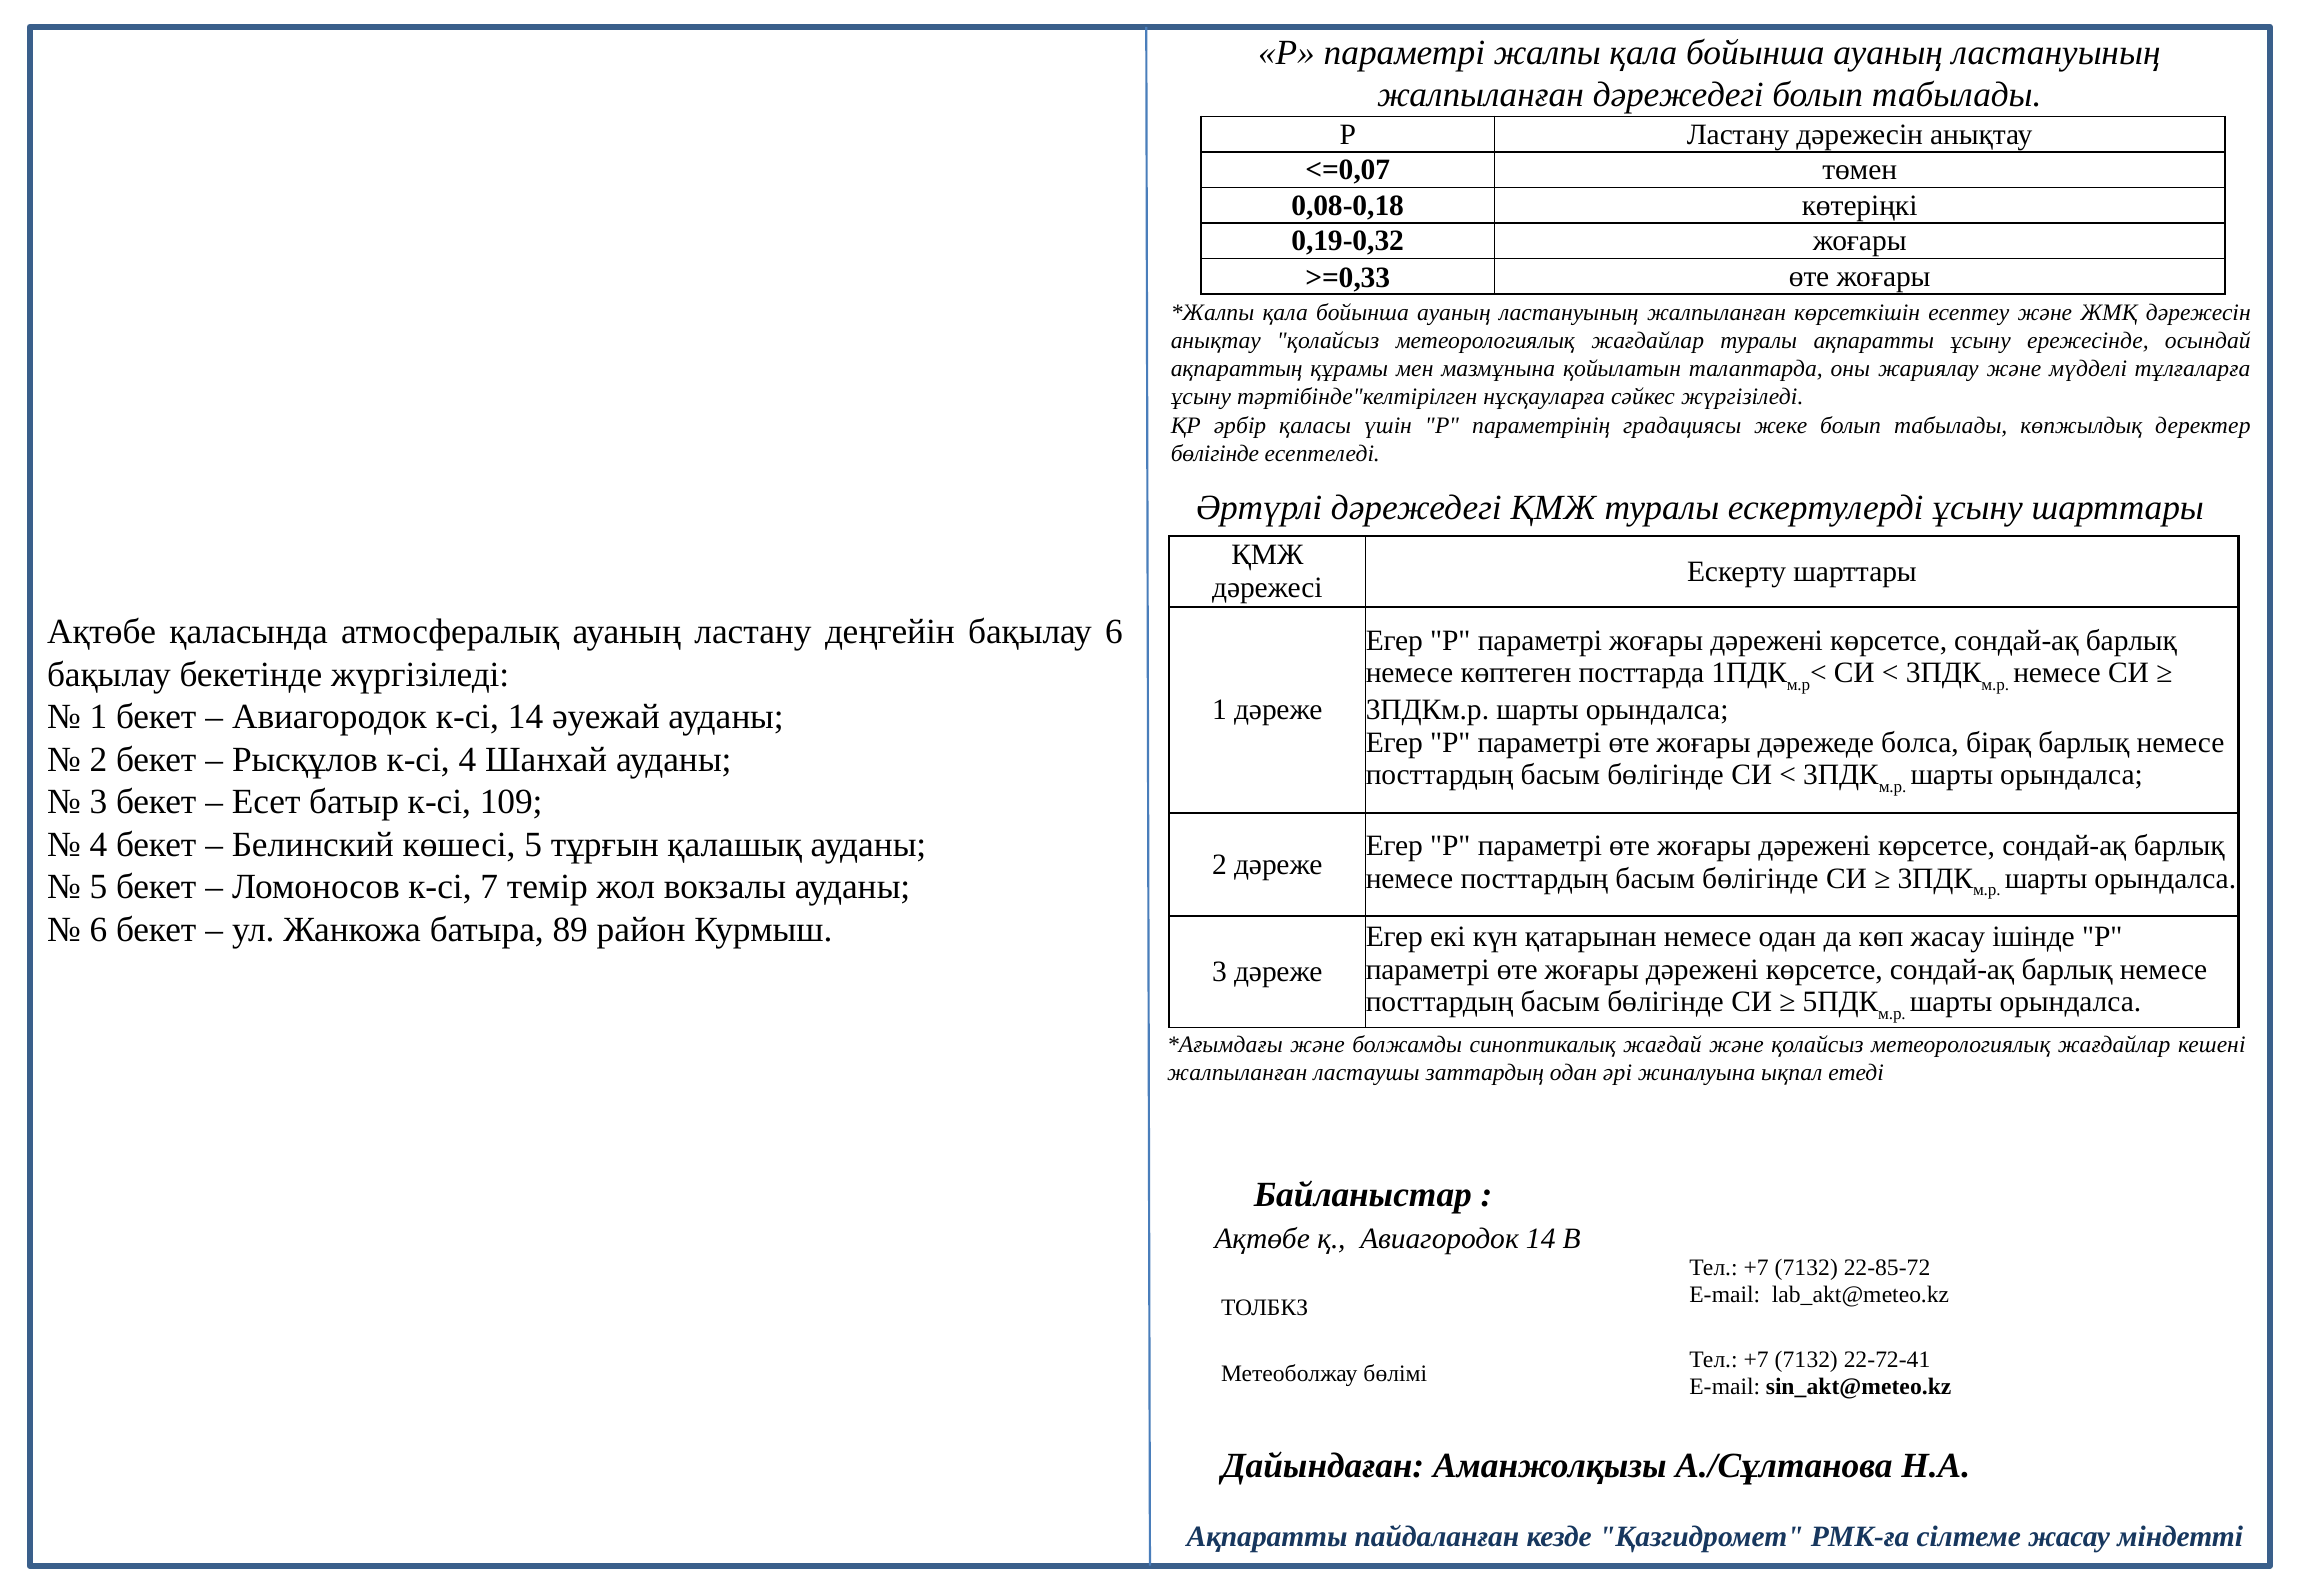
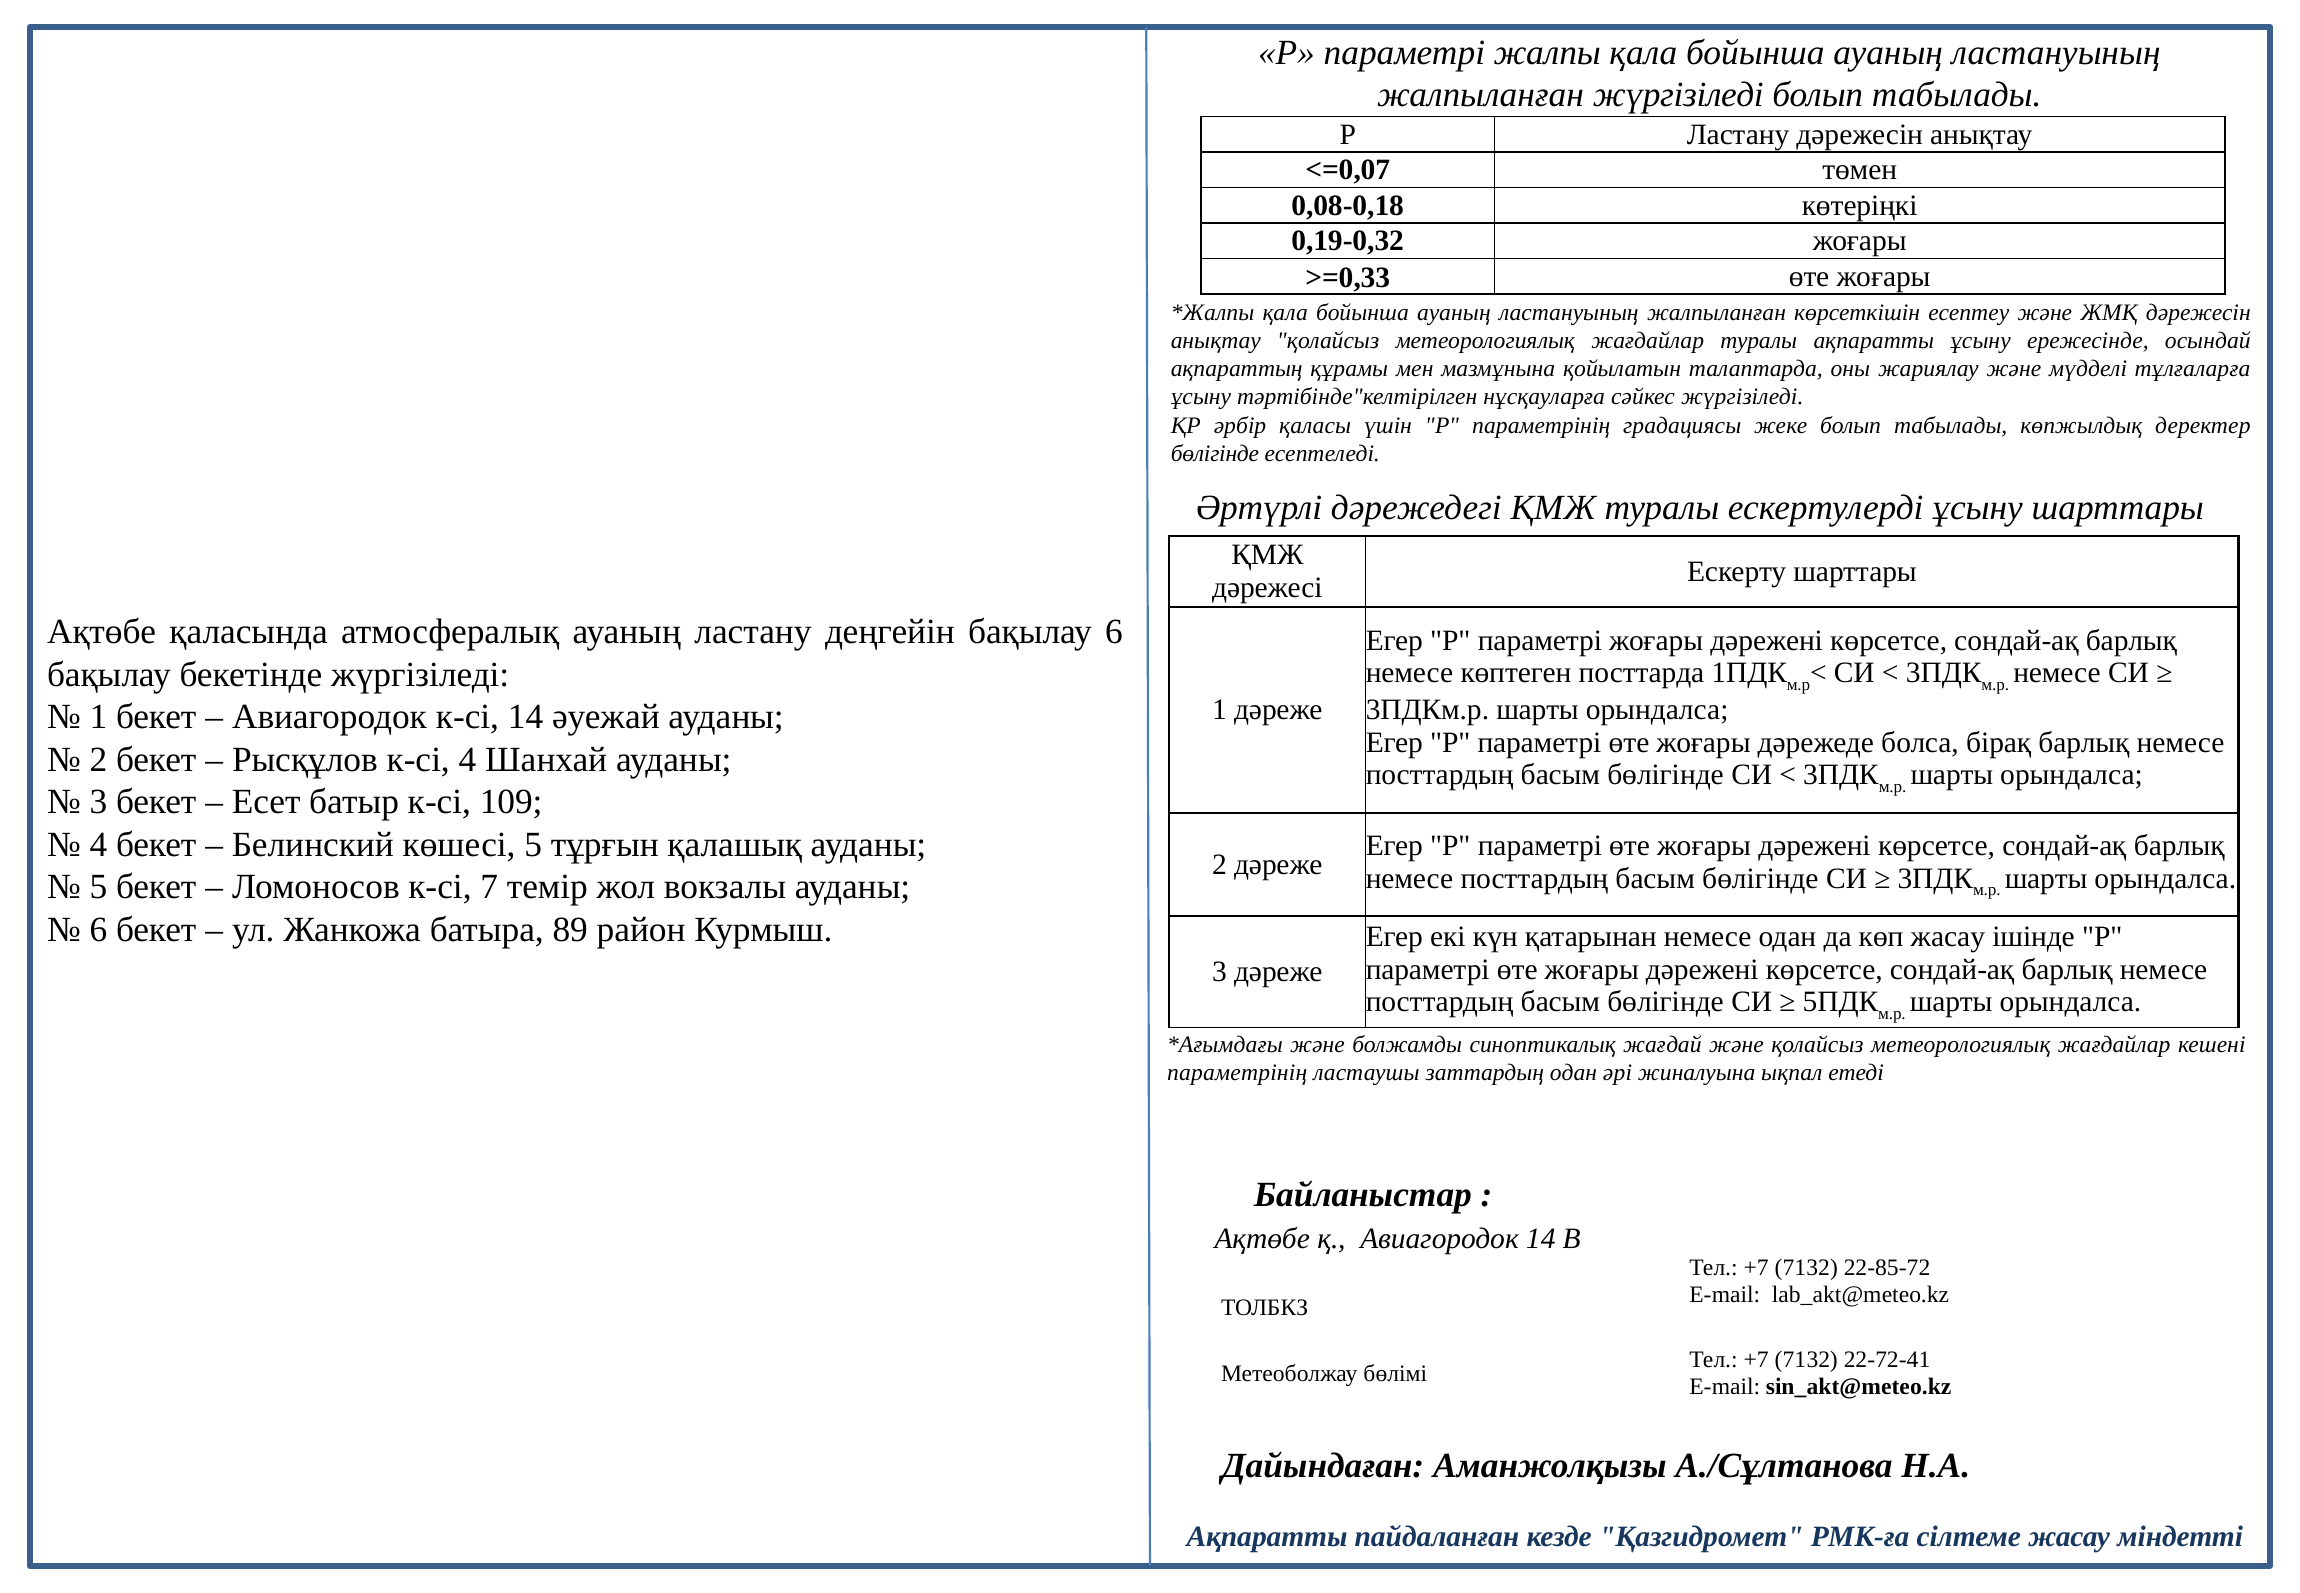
жалпыланған дәрежедегі: дәрежедегі -> жүргізіледі
жалпыланған at (1237, 1072): жалпыланған -> параметрінің
